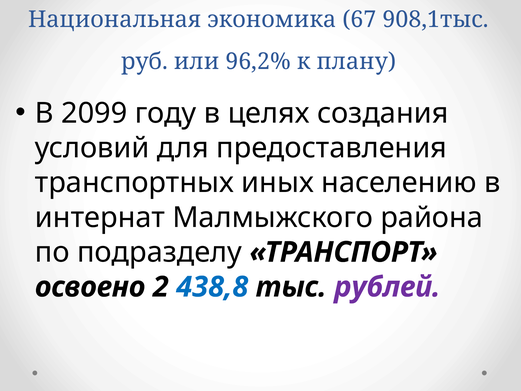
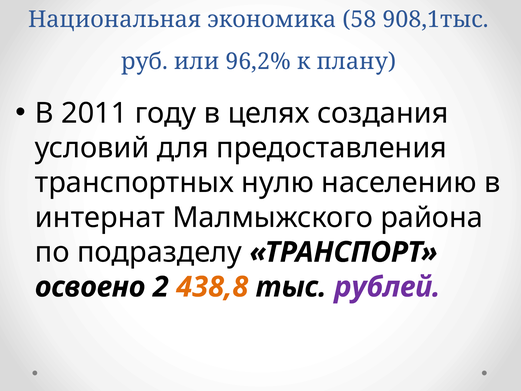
67: 67 -> 58
2099: 2099 -> 2011
иных: иных -> нулю
438,8 colour: blue -> orange
